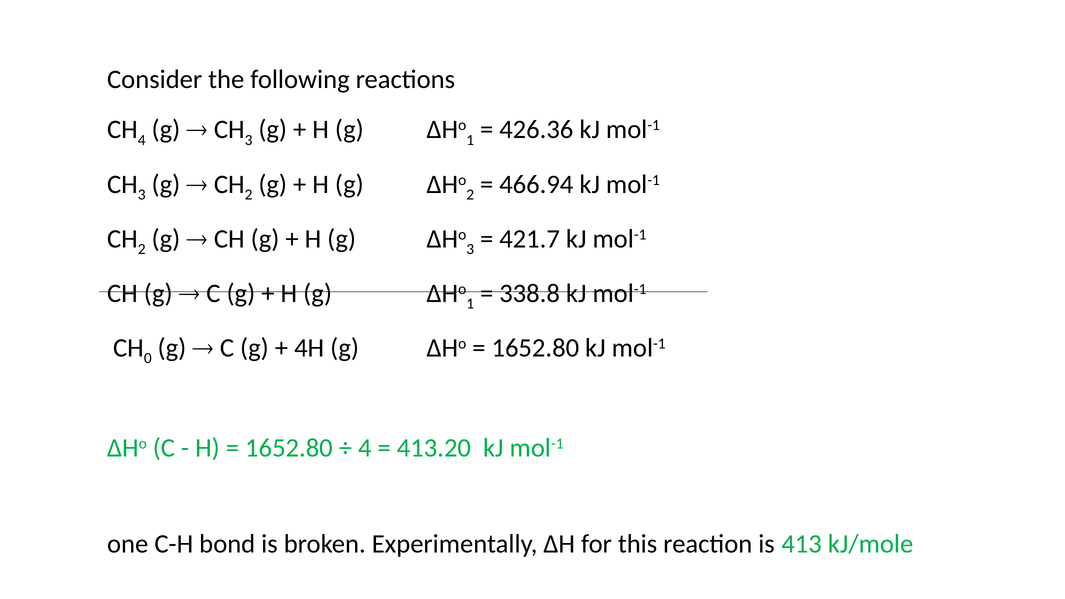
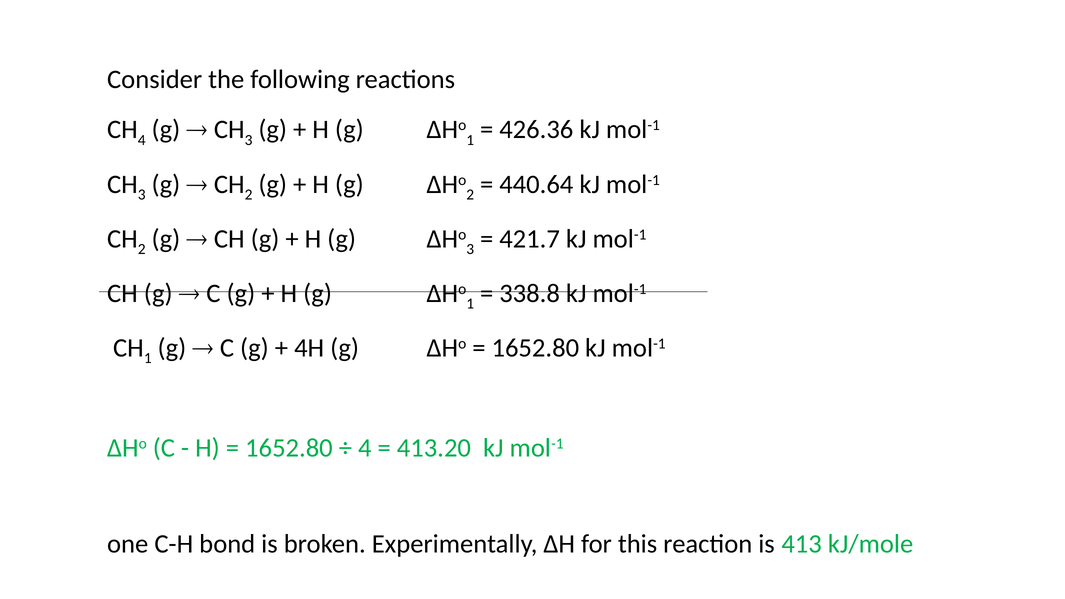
466.94: 466.94 -> 440.64
CH 0: 0 -> 1
